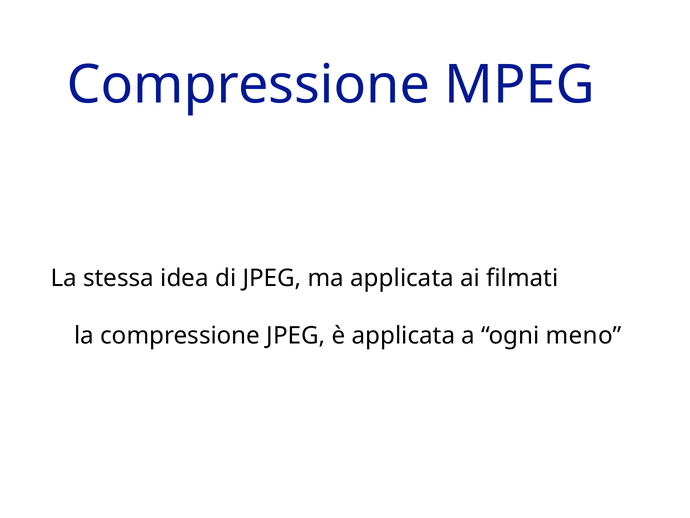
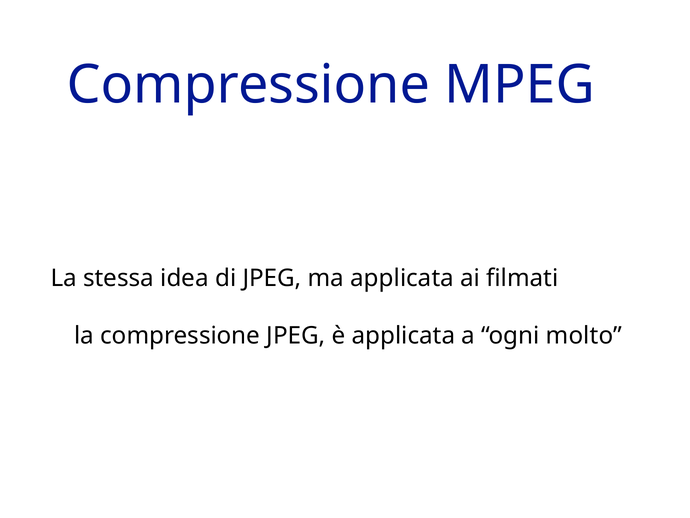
meno: meno -> molto
